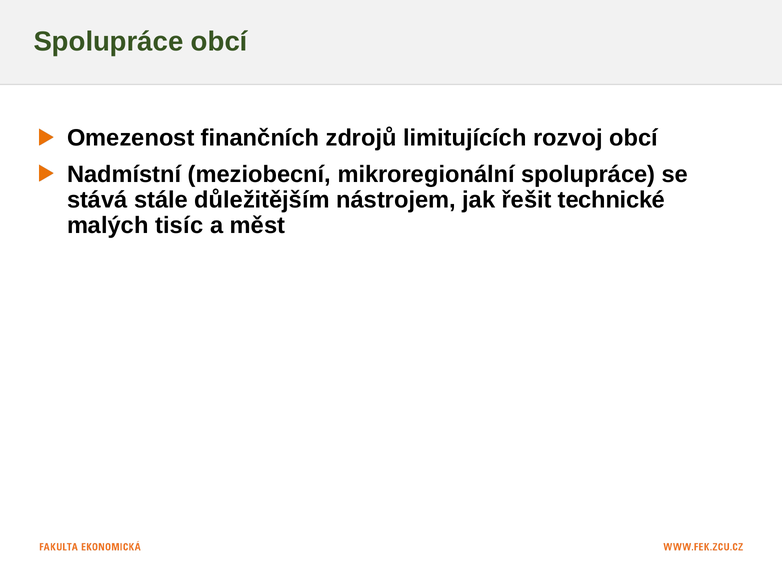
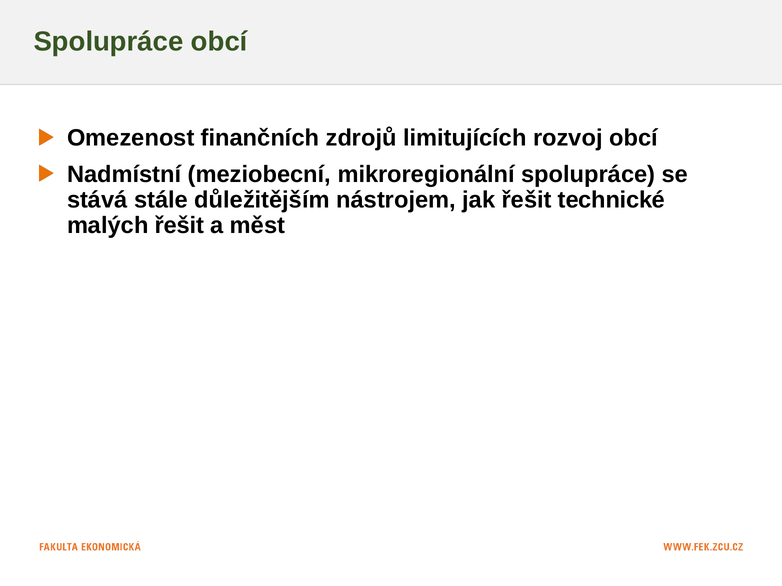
malých tisíc: tisíc -> řešit
